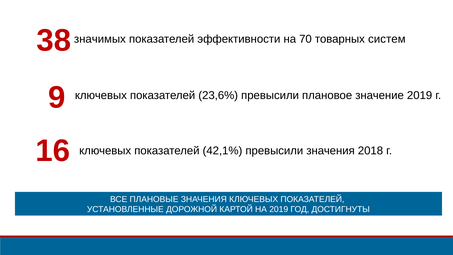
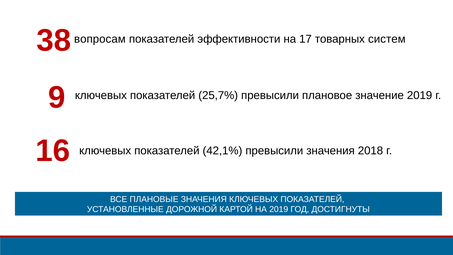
значимых: значимых -> вопросам
70: 70 -> 17
23,6%: 23,6% -> 25,7%
